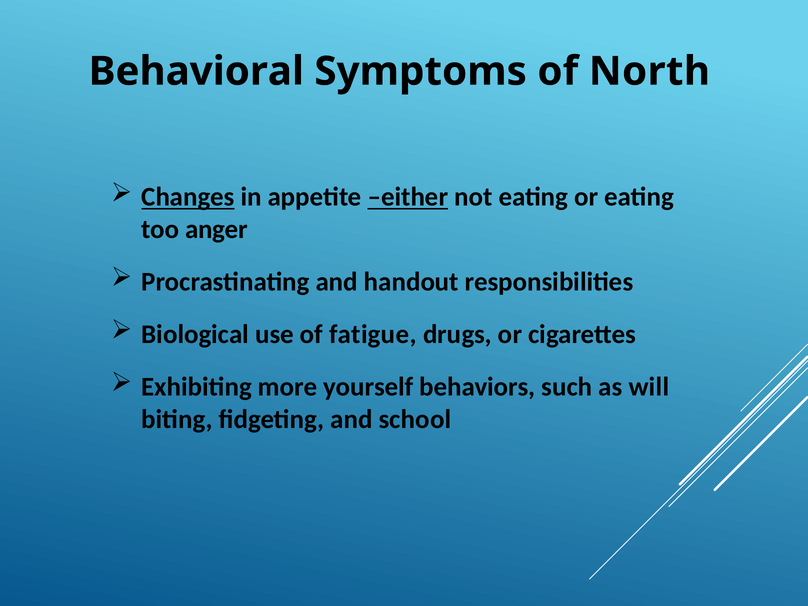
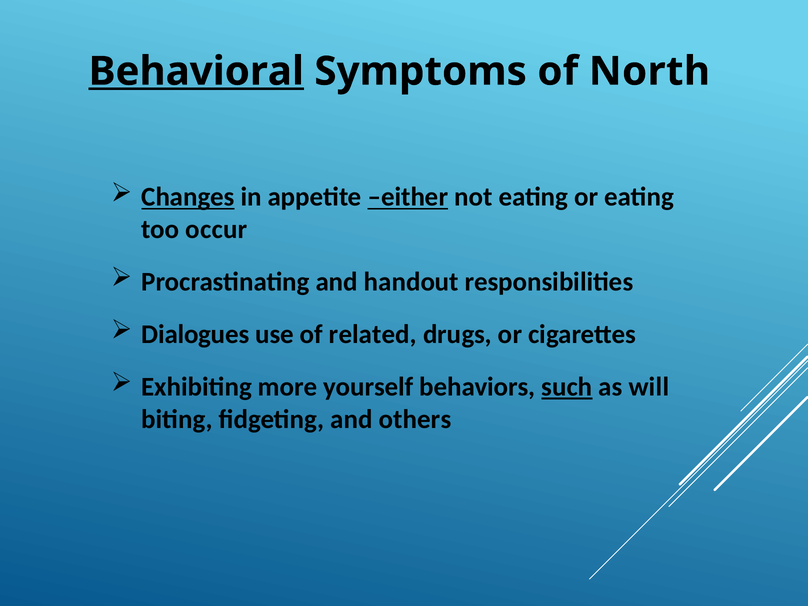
Behavioral underline: none -> present
anger: anger -> occur
Biological: Biological -> Dialogues
fatigue: fatigue -> related
such underline: none -> present
school: school -> others
